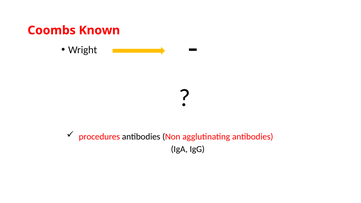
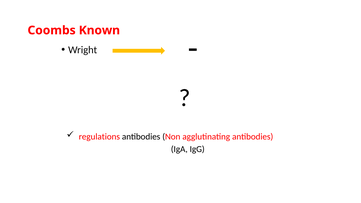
procedures: procedures -> regulations
